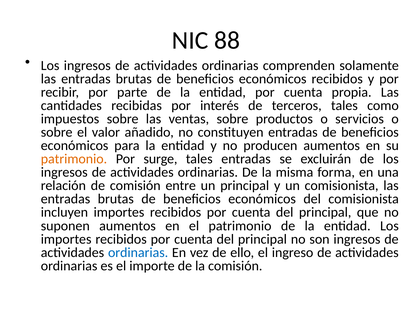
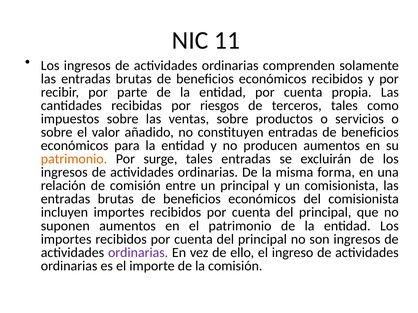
88: 88 -> 11
interés: interés -> riesgos
ordinarias at (138, 253) colour: blue -> purple
